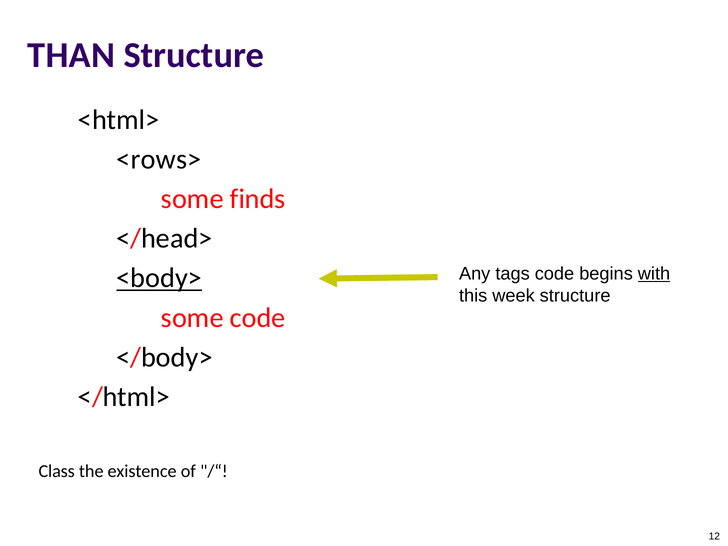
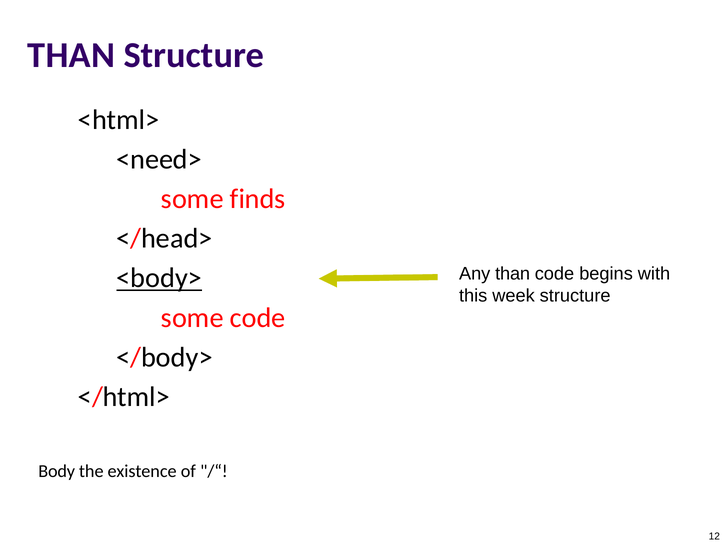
<rows>: <rows> -> <need>
Any tags: tags -> than
with underline: present -> none
Class: Class -> Body
